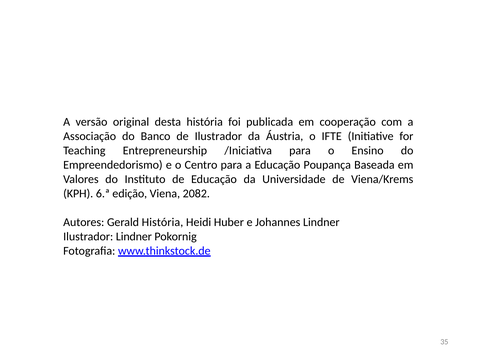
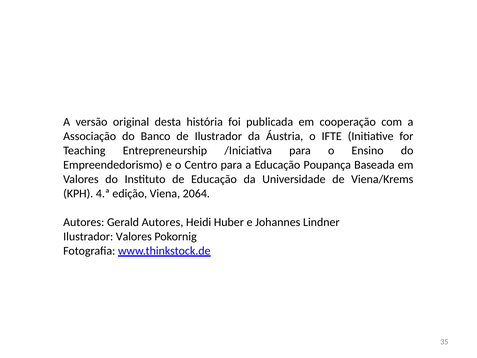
6.ª: 6.ª -> 4.ª
2082: 2082 -> 2064
Gerald História: História -> Autores
Ilustrador Lindner: Lindner -> Valores
